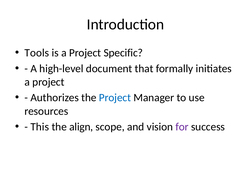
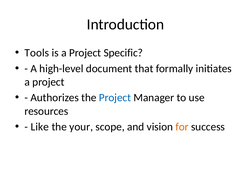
This: This -> Like
align: align -> your
for colour: purple -> orange
